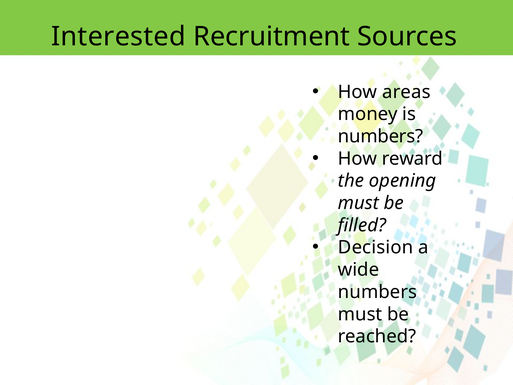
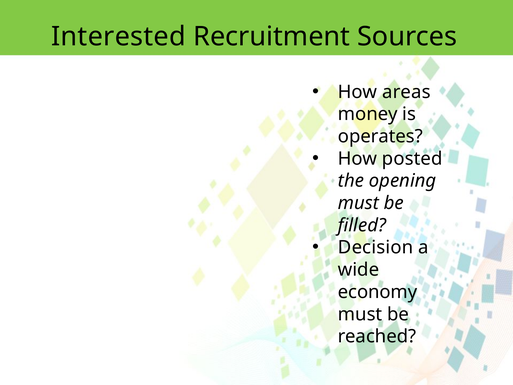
numbers at (380, 136): numbers -> operates
reward: reward -> posted
numbers at (378, 292): numbers -> economy
